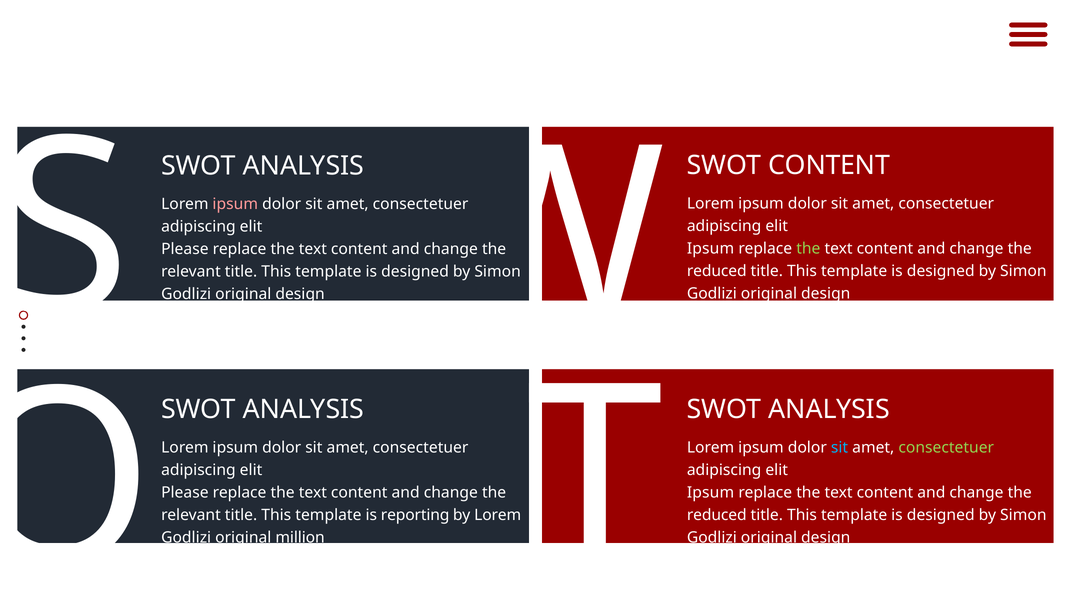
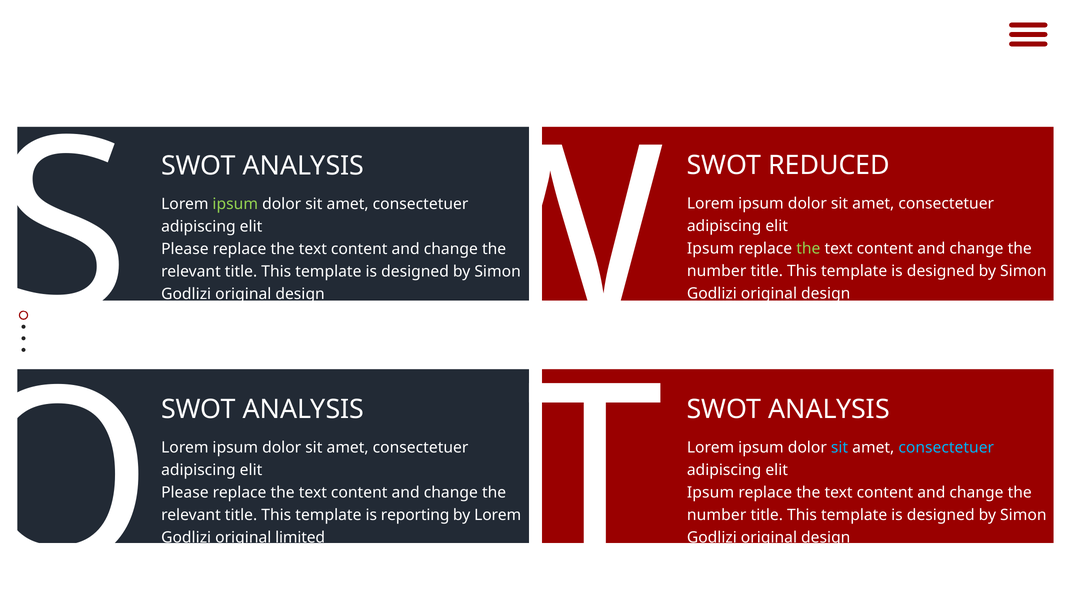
SWOT CONTENT: CONTENT -> REDUCED
ipsum at (235, 204) colour: pink -> light green
reduced at (717, 271): reduced -> number
consectetuer at (946, 447) colour: light green -> light blue
reduced at (717, 515): reduced -> number
million: million -> limited
